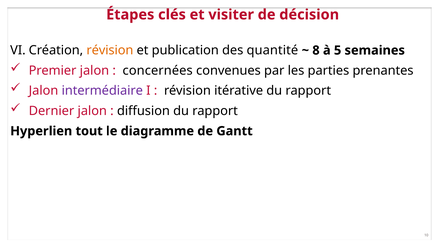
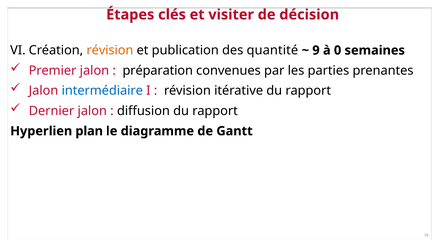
8: 8 -> 9
5: 5 -> 0
concernées: concernées -> préparation
intermédiaire colour: purple -> blue
tout: tout -> plan
